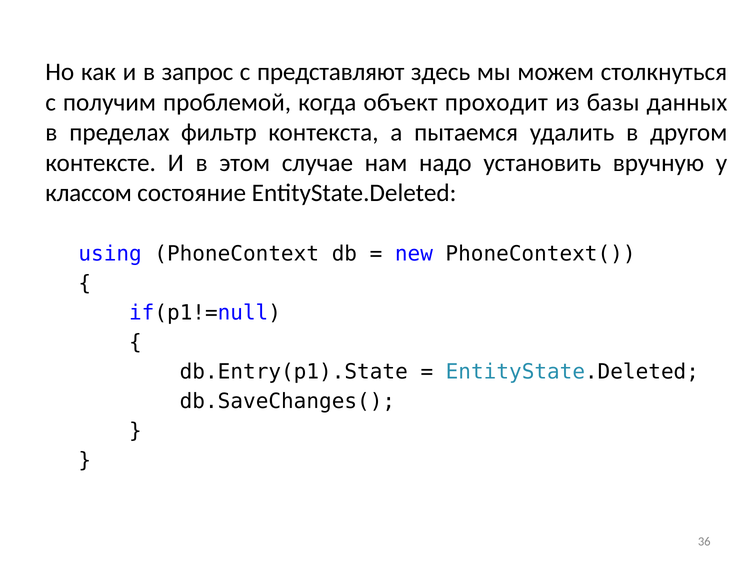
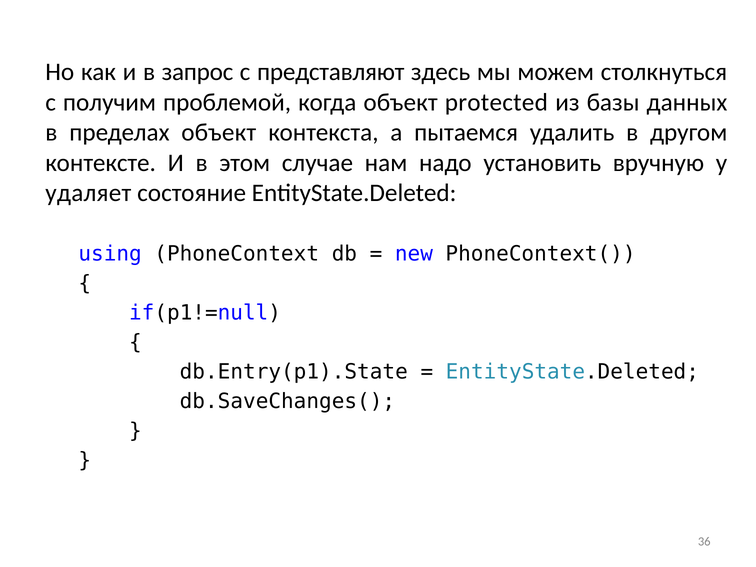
проходит: проходит -> protected
пределах фильтр: фильтр -> объект
классом: классом -> удаляет
